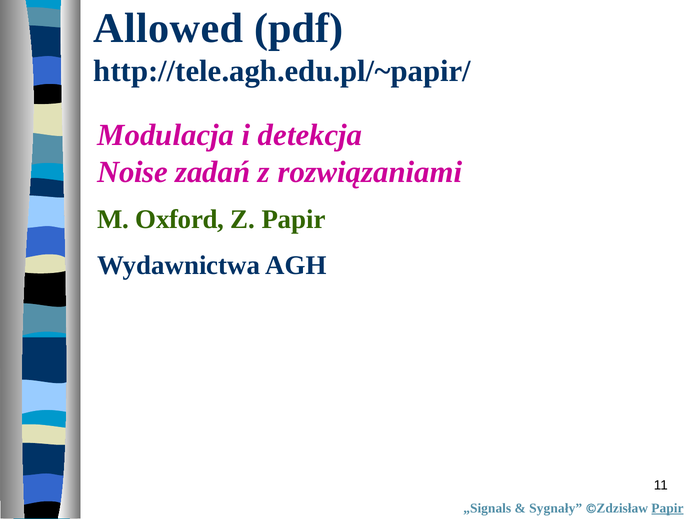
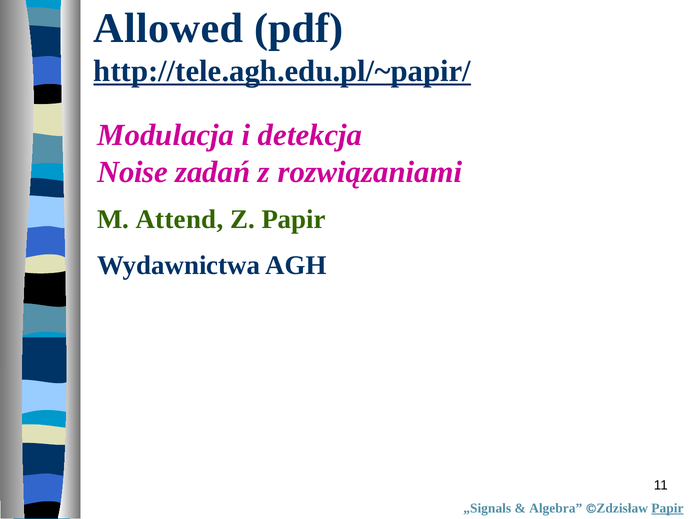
http://tele.agh.edu.pl/~papir/ underline: none -> present
Oxford: Oxford -> Attend
Sygnały: Sygnały -> Algebra
